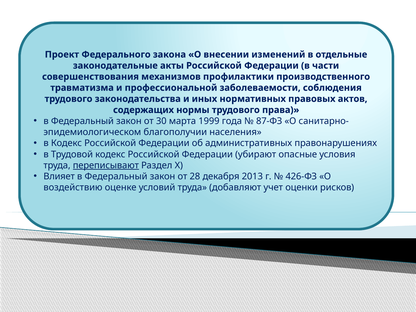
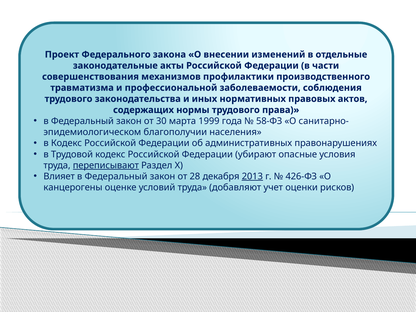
87-ФЗ: 87-ФЗ -> 58-ФЗ
2013 underline: none -> present
воздействию: воздействию -> канцерогены
